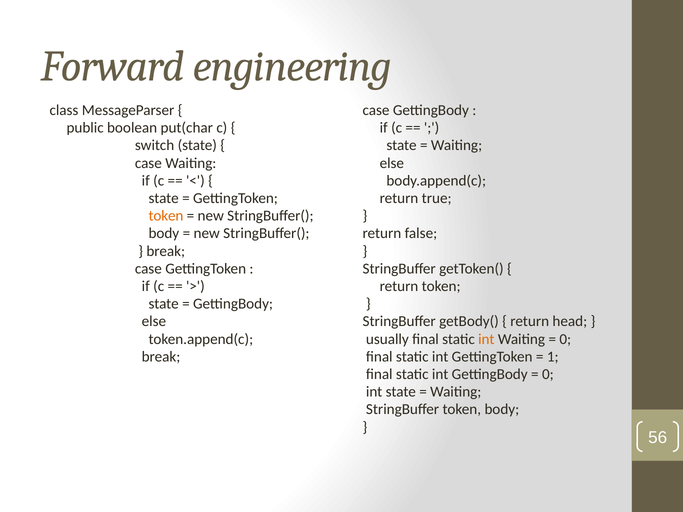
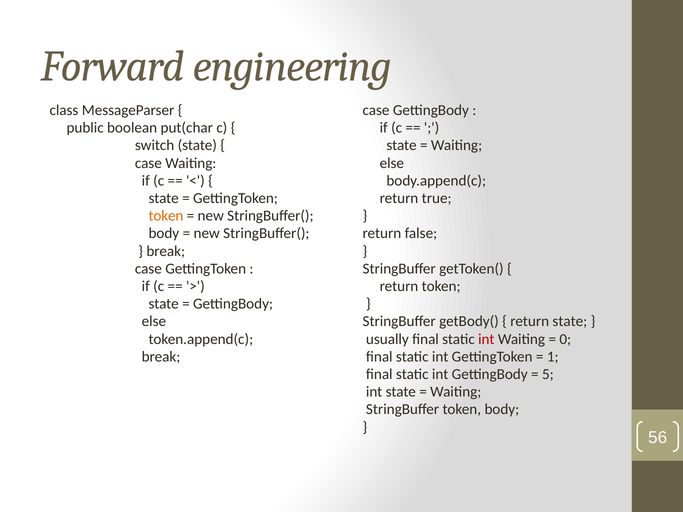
return head: head -> state
int at (486, 339) colour: orange -> red
0 at (548, 374): 0 -> 5
